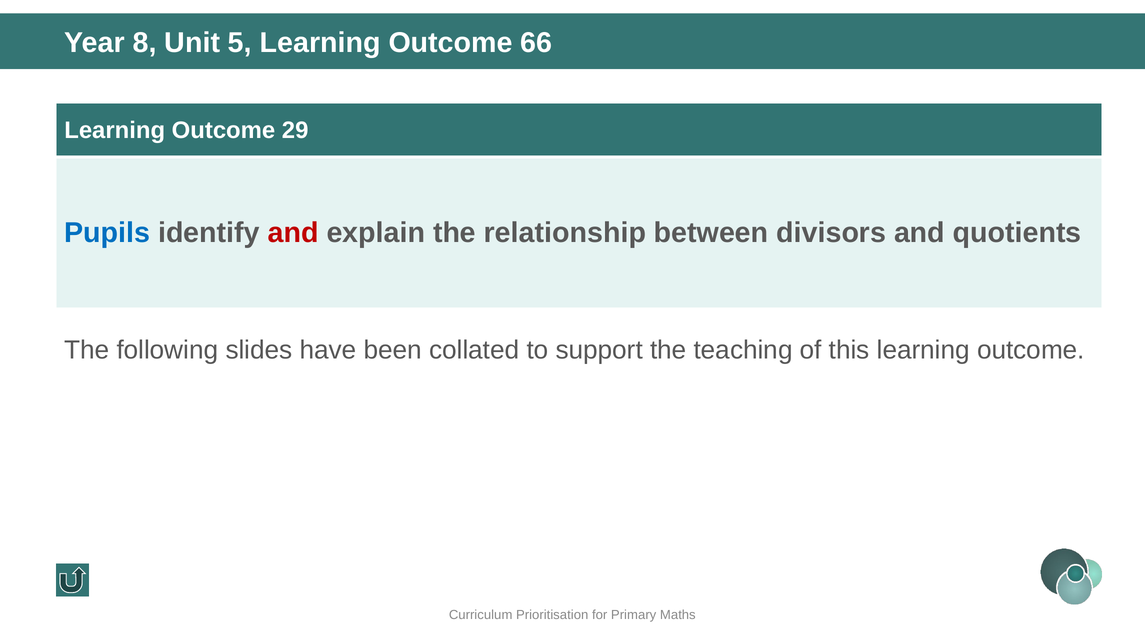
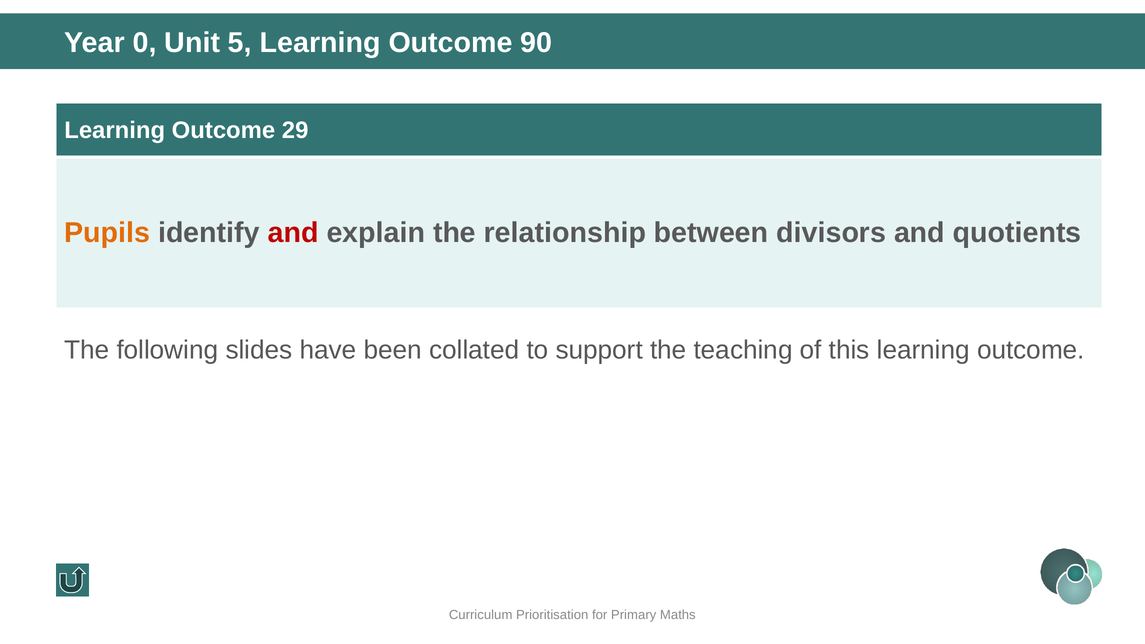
8: 8 -> 0
66: 66 -> 90
Pupils colour: blue -> orange
